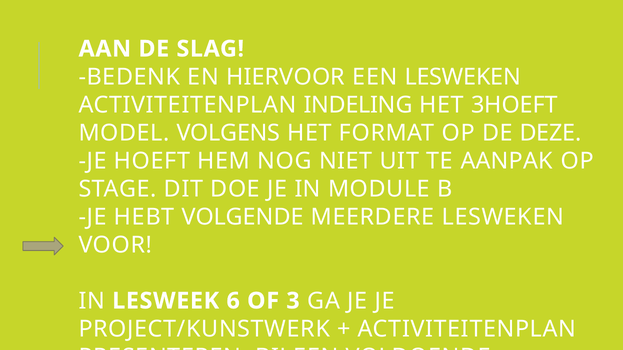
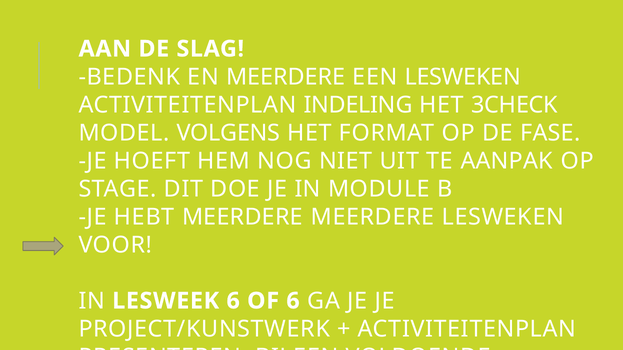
EN HIERVOOR: HIERVOOR -> MEERDERE
3HOEFT: 3HOEFT -> 3CHECK
DEZE: DEZE -> FASE
HEBT VOLGENDE: VOLGENDE -> MEERDERE
OF 3: 3 -> 6
